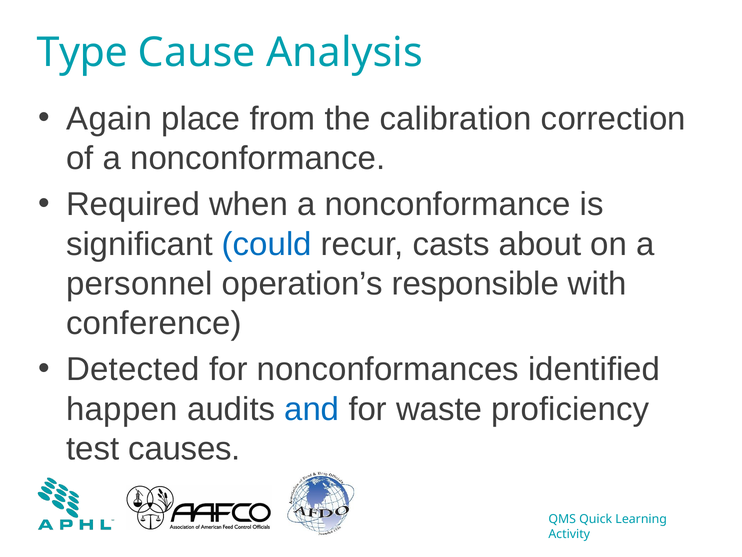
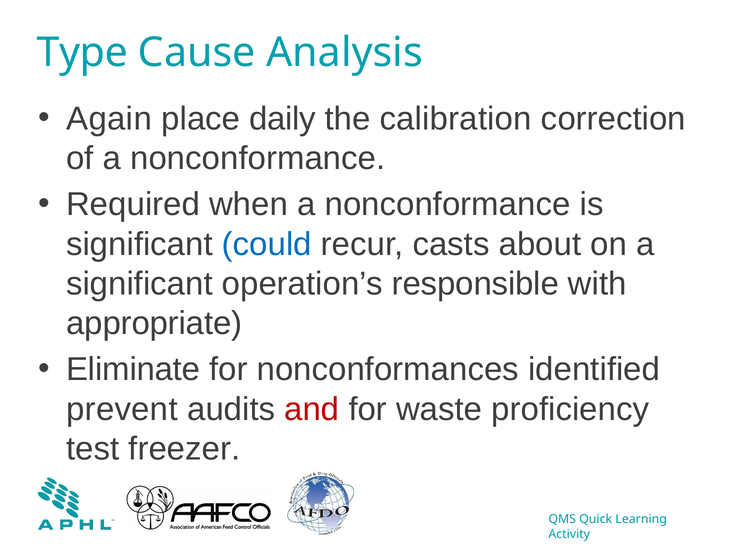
from: from -> daily
personnel at (139, 283): personnel -> significant
conference: conference -> appropriate
Detected: Detected -> Eliminate
happen: happen -> prevent
and colour: blue -> red
causes: causes -> freezer
